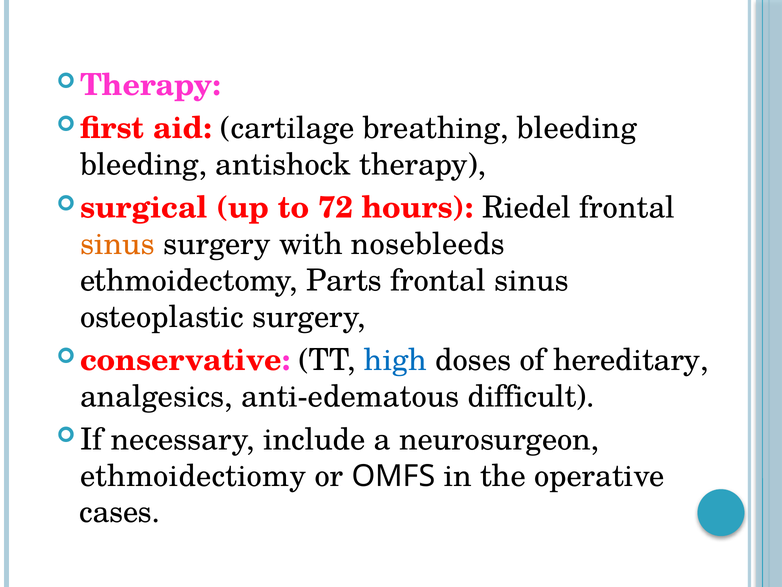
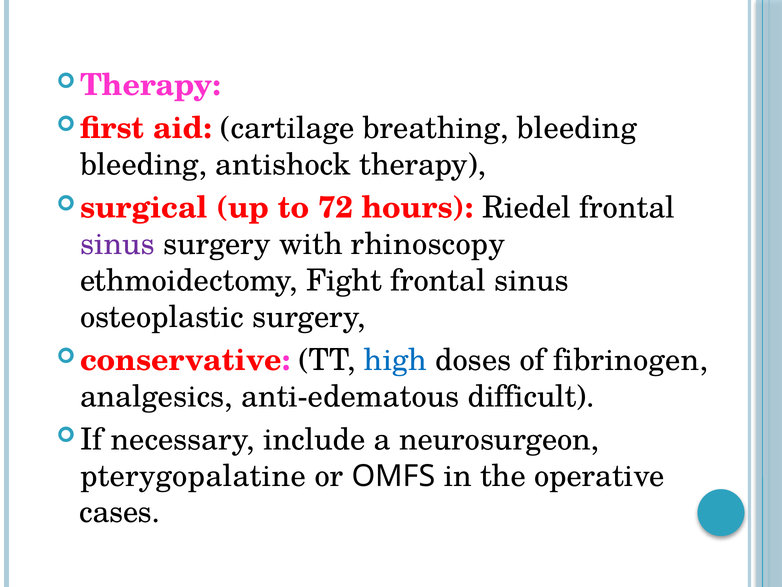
sinus at (117, 244) colour: orange -> purple
nosebleeds: nosebleeds -> rhinoscopy
Parts: Parts -> Fight
hereditary: hereditary -> fibrinogen
ethmoidectiomy: ethmoidectiomy -> pterygopalatine
